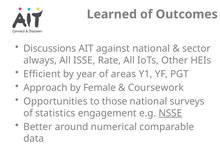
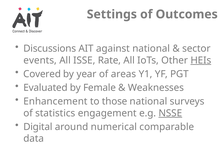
Learned: Learned -> Settings
always: always -> events
HEIs underline: none -> present
Efficient: Efficient -> Covered
Approach: Approach -> Evaluated
Coursework: Coursework -> Weaknesses
Opportunities: Opportunities -> Enhancement
Better: Better -> Digital
